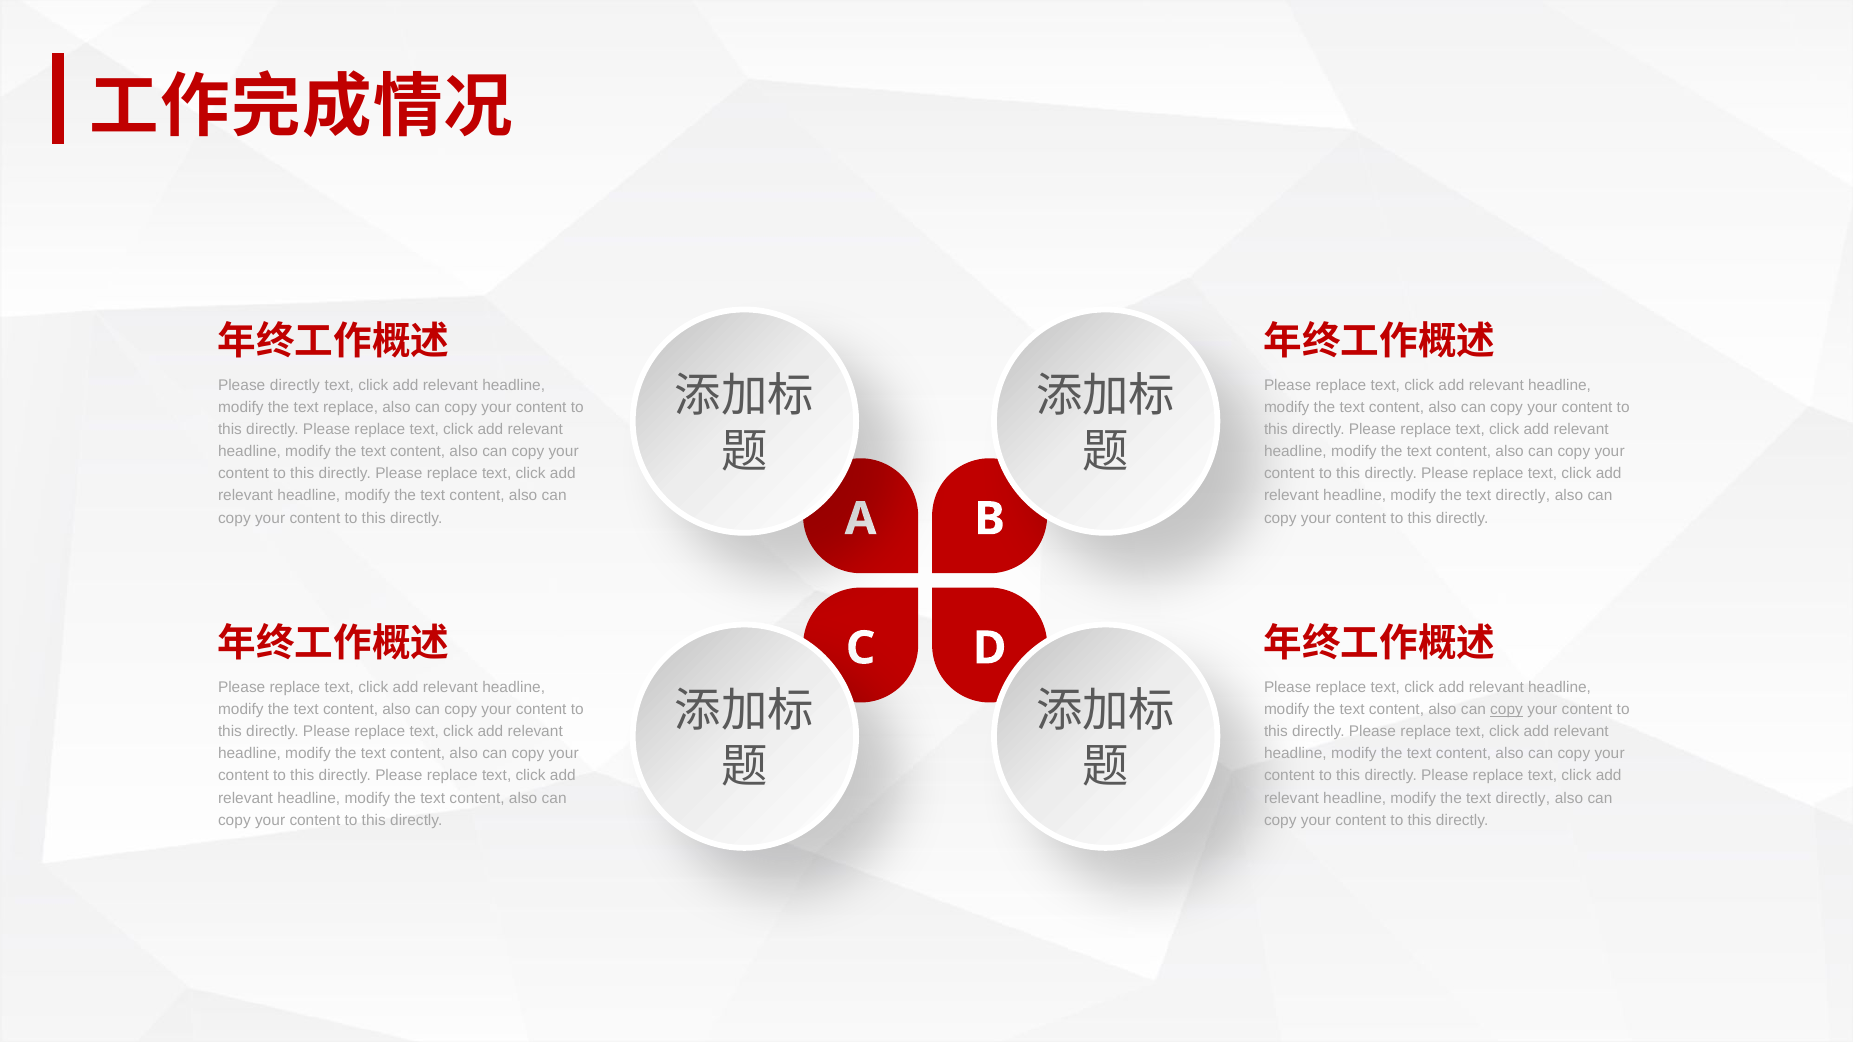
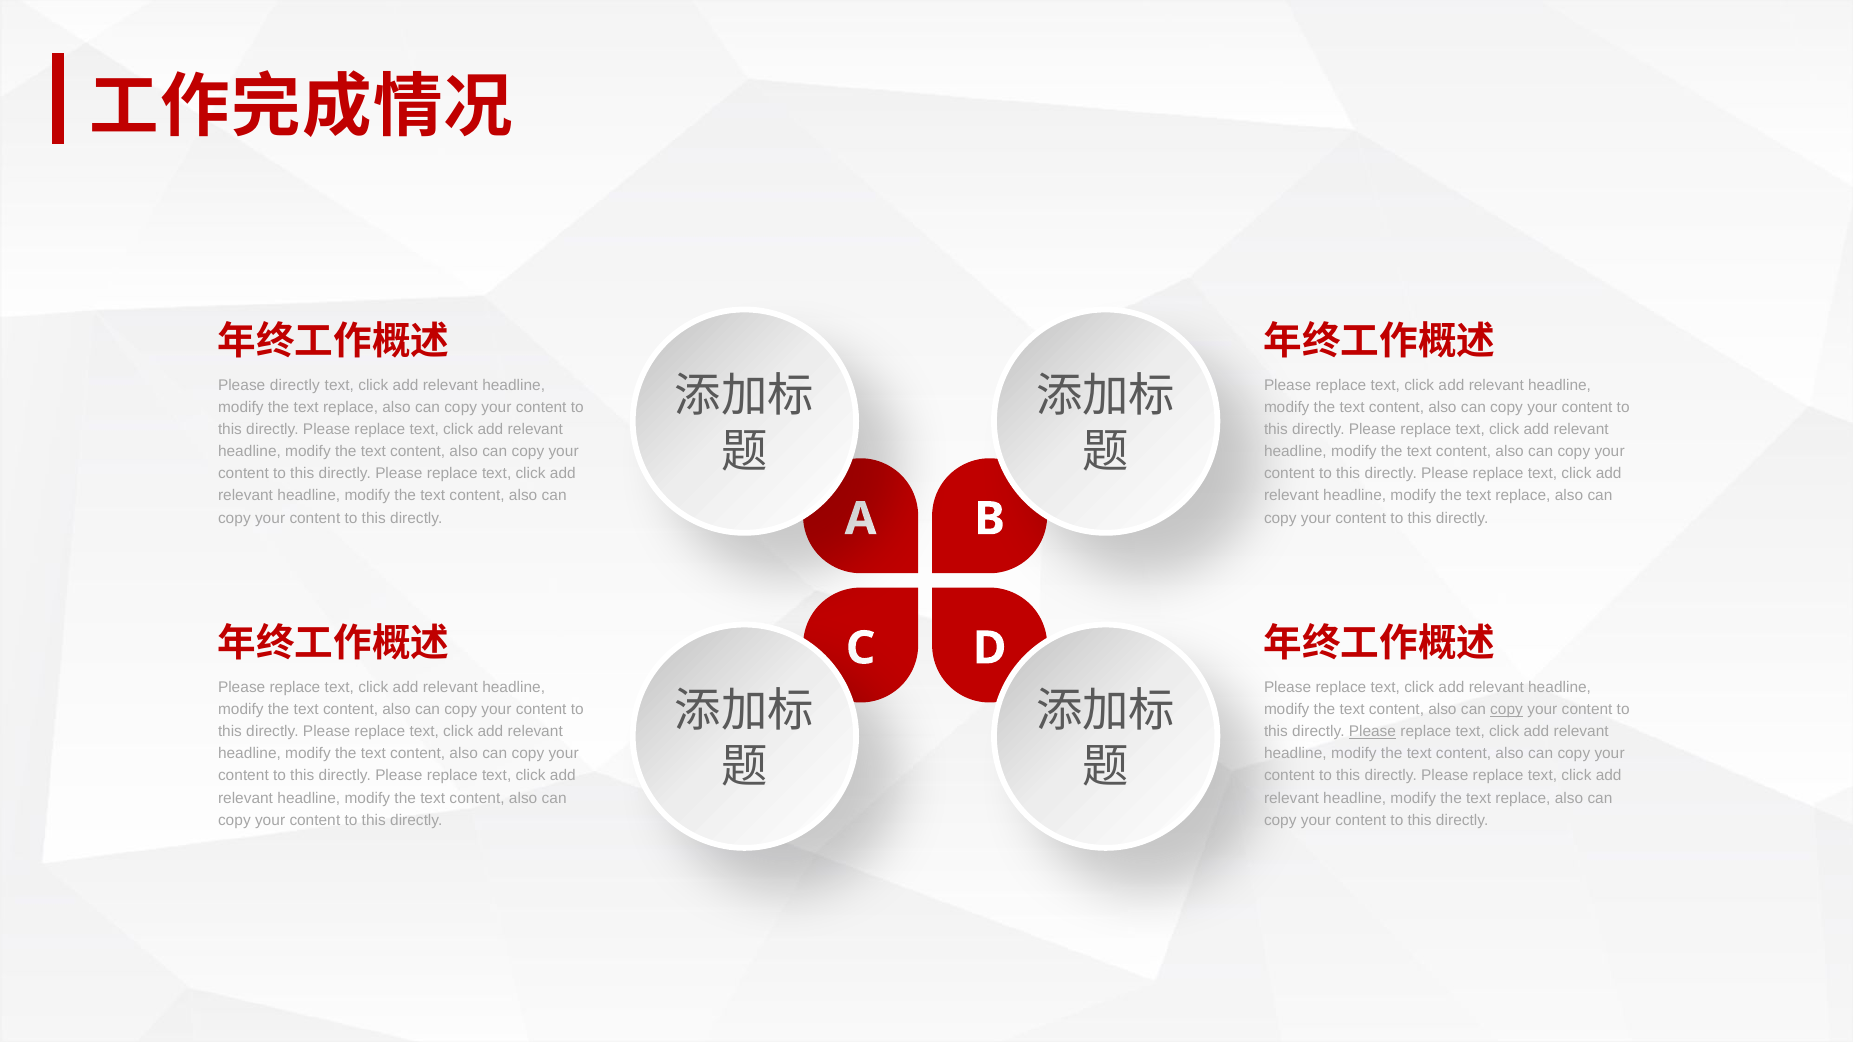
directly at (1523, 496): directly -> replace
Please at (1372, 732) underline: none -> present
directly at (1523, 798): directly -> replace
